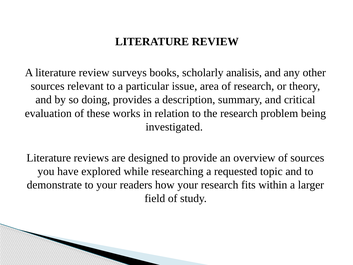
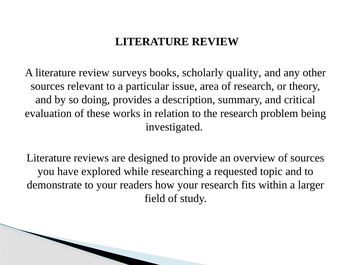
analisis: analisis -> quality
